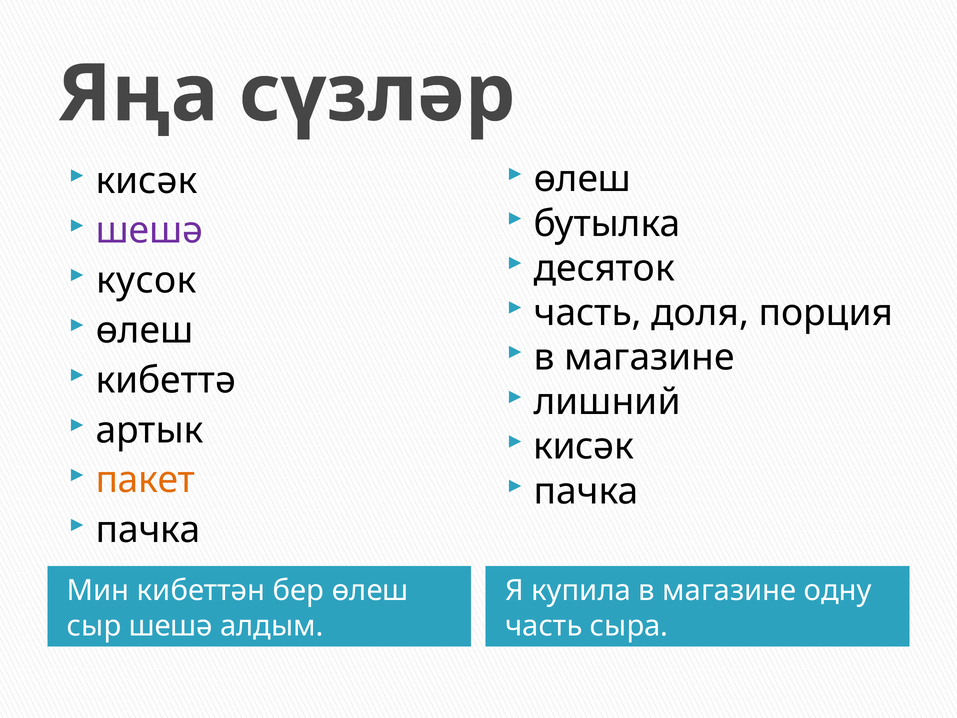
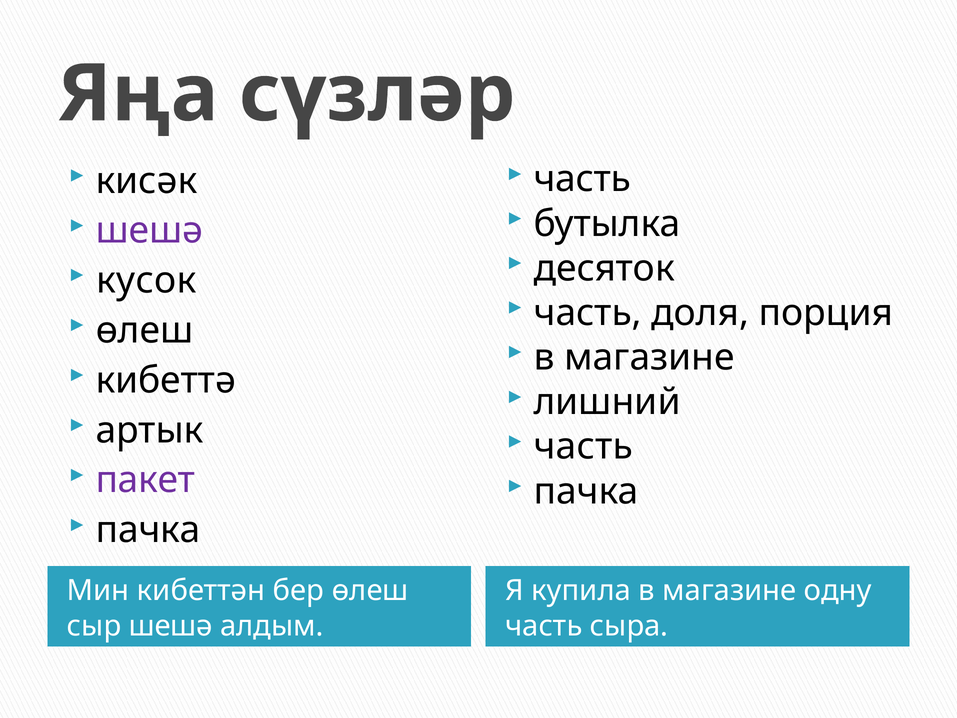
өлеш at (582, 179): өлеш -> часть
кисәк at (584, 447): кисәк -> часть
пакет colour: orange -> purple
